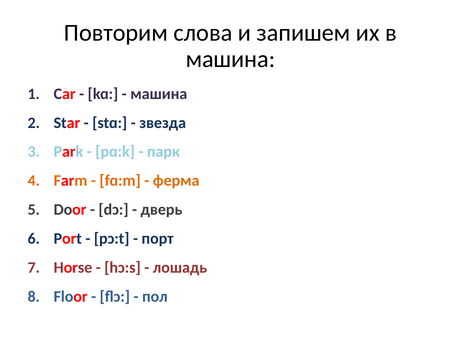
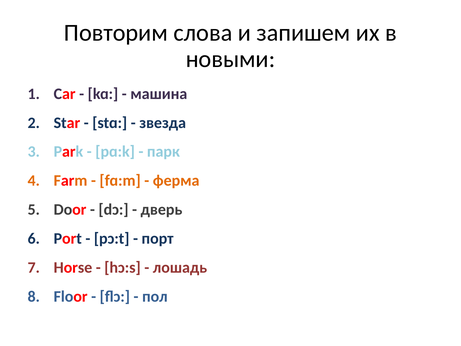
машина at (231, 59): машина -> новыми
